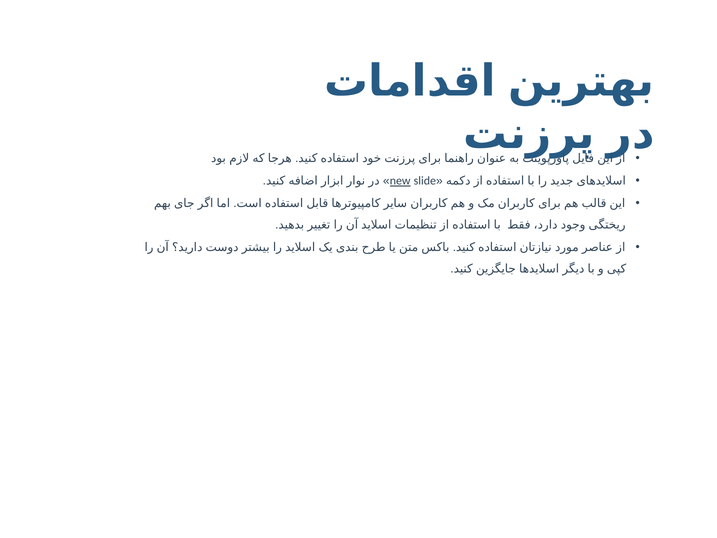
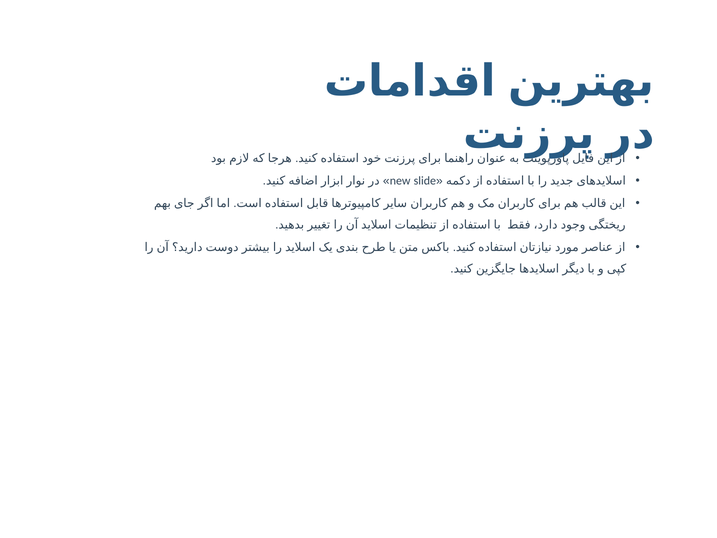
new underline: present -> none
